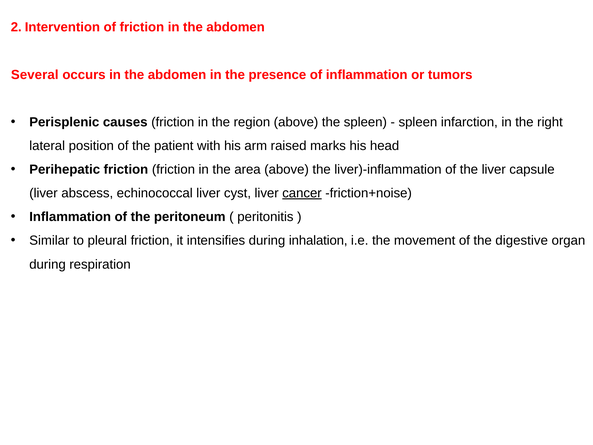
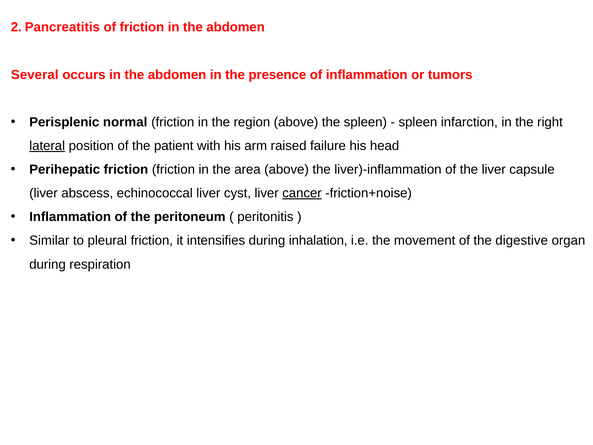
Intervention: Intervention -> Pancreatitis
causes: causes -> normal
lateral underline: none -> present
marks: marks -> failure
